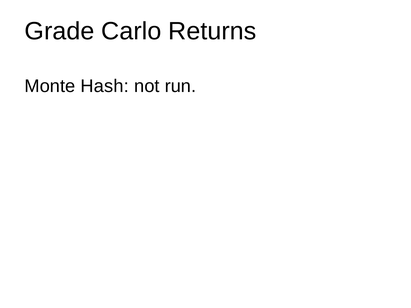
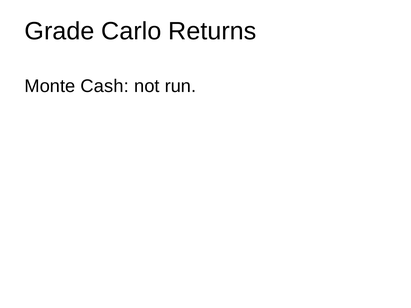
Hash: Hash -> Cash
